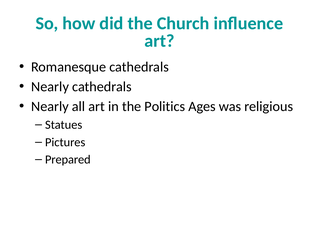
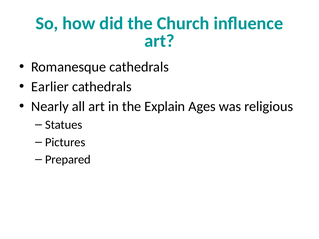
Nearly at (50, 87): Nearly -> Earlier
Politics: Politics -> Explain
